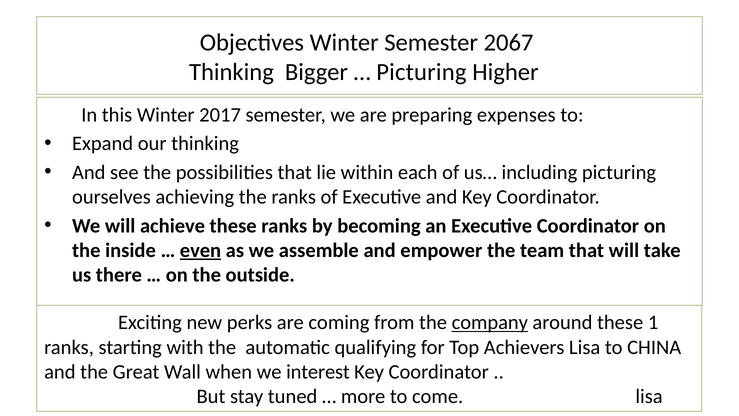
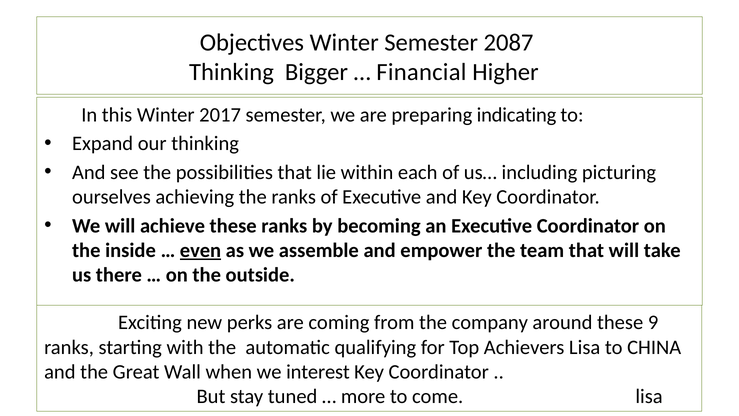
2067: 2067 -> 2087
Picturing at (421, 72): Picturing -> Financial
expenses: expenses -> indicating
company underline: present -> none
1: 1 -> 9
